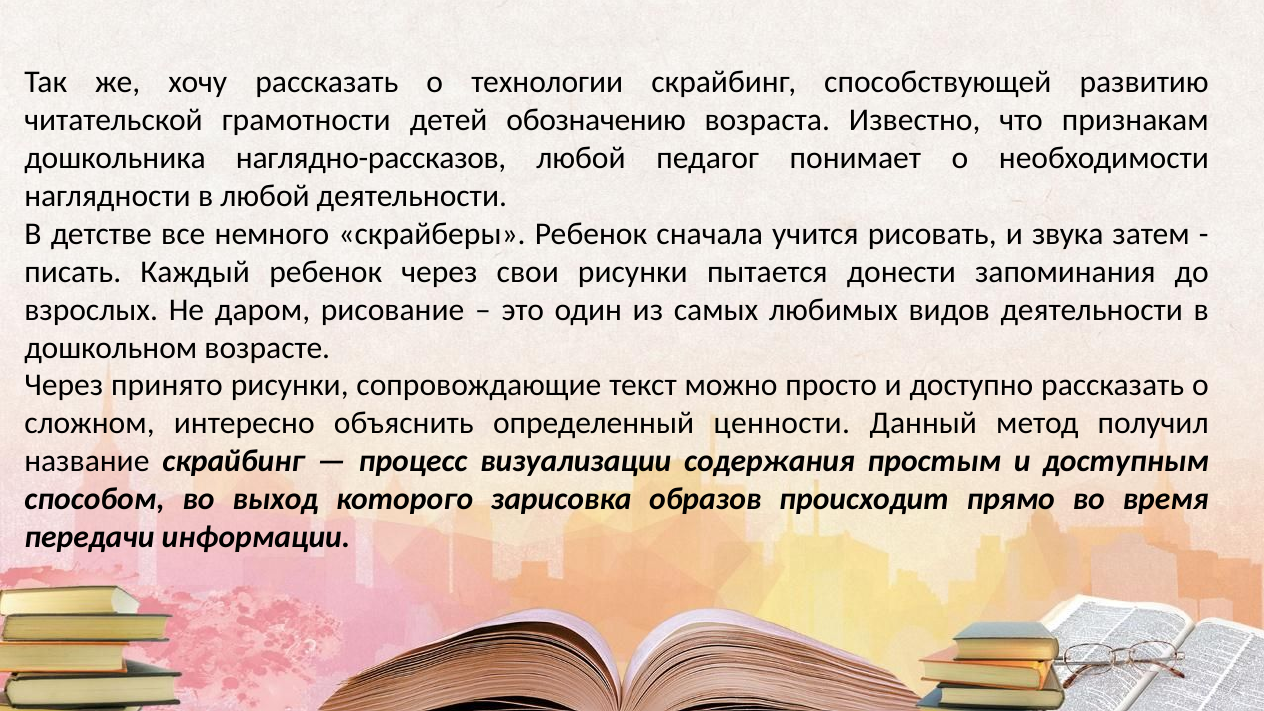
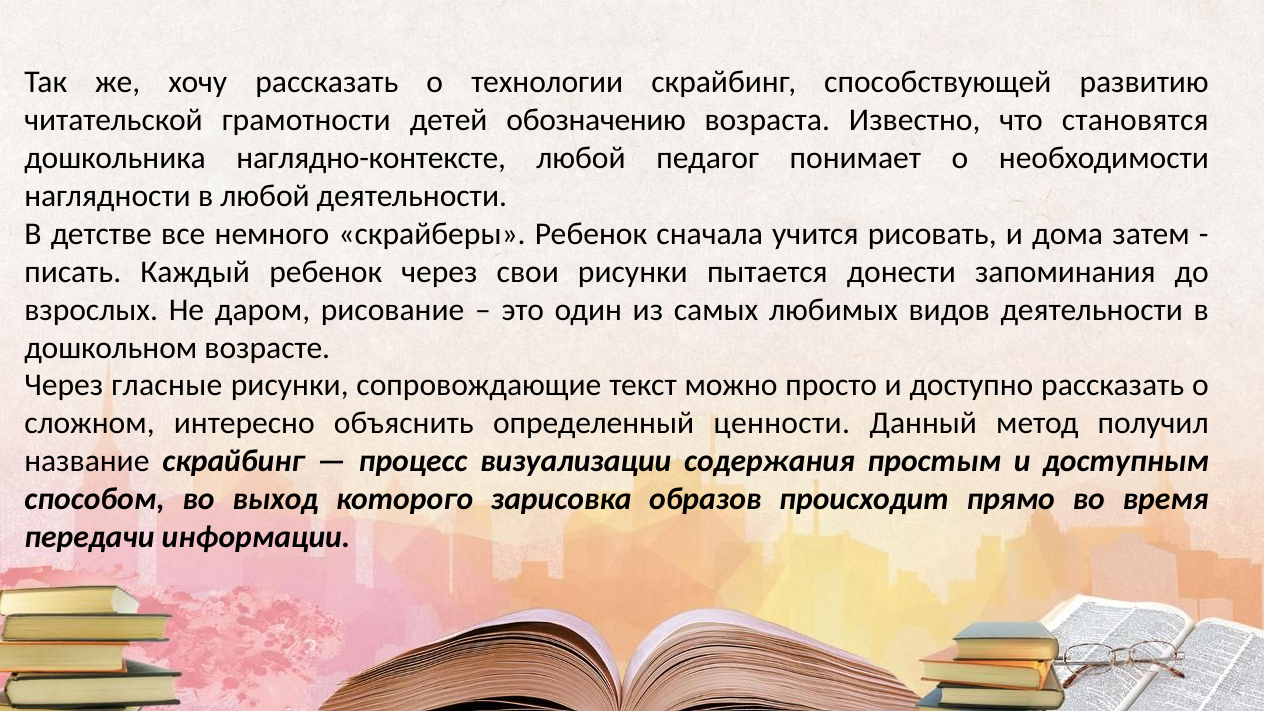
признакам: признакам -> становятся
наглядно-рассказов: наглядно-рассказов -> наглядно-контексте
звука: звука -> дома
принято: принято -> гласные
